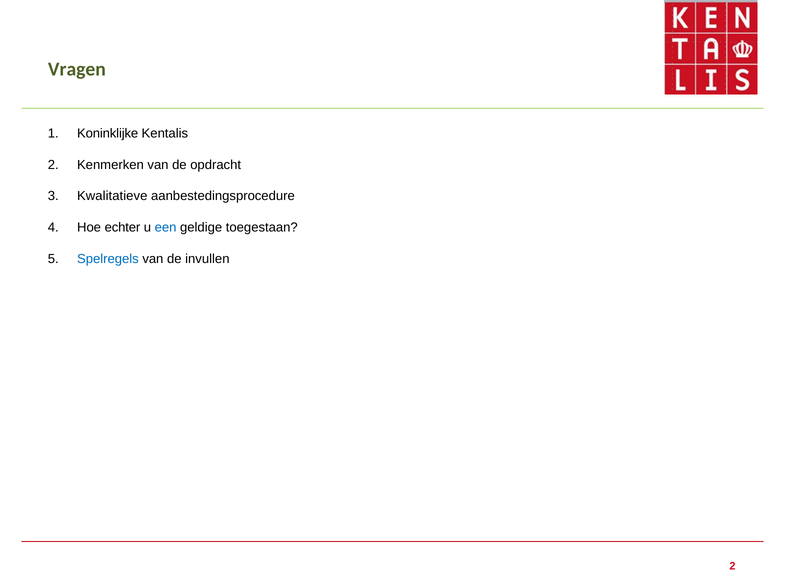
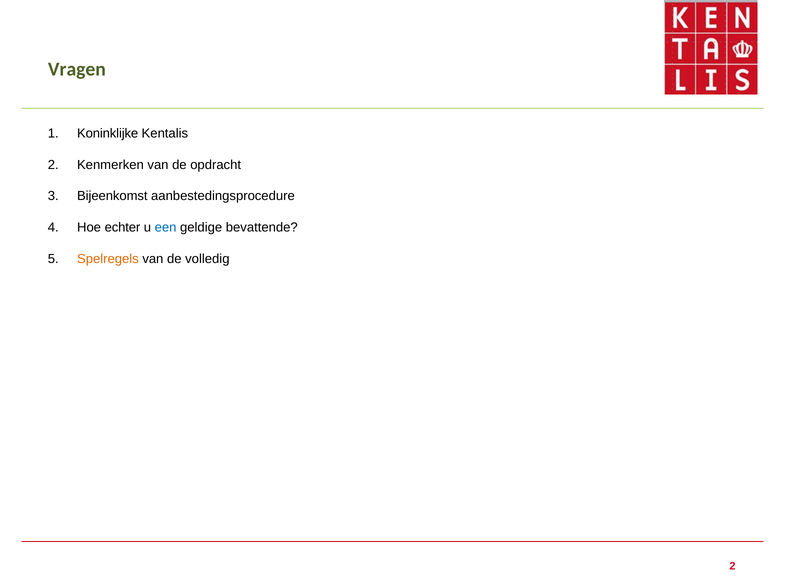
Kwalitatieve: Kwalitatieve -> Bijeenkomst
toegestaan: toegestaan -> bevattende
Spelregels colour: blue -> orange
invullen: invullen -> volledig
